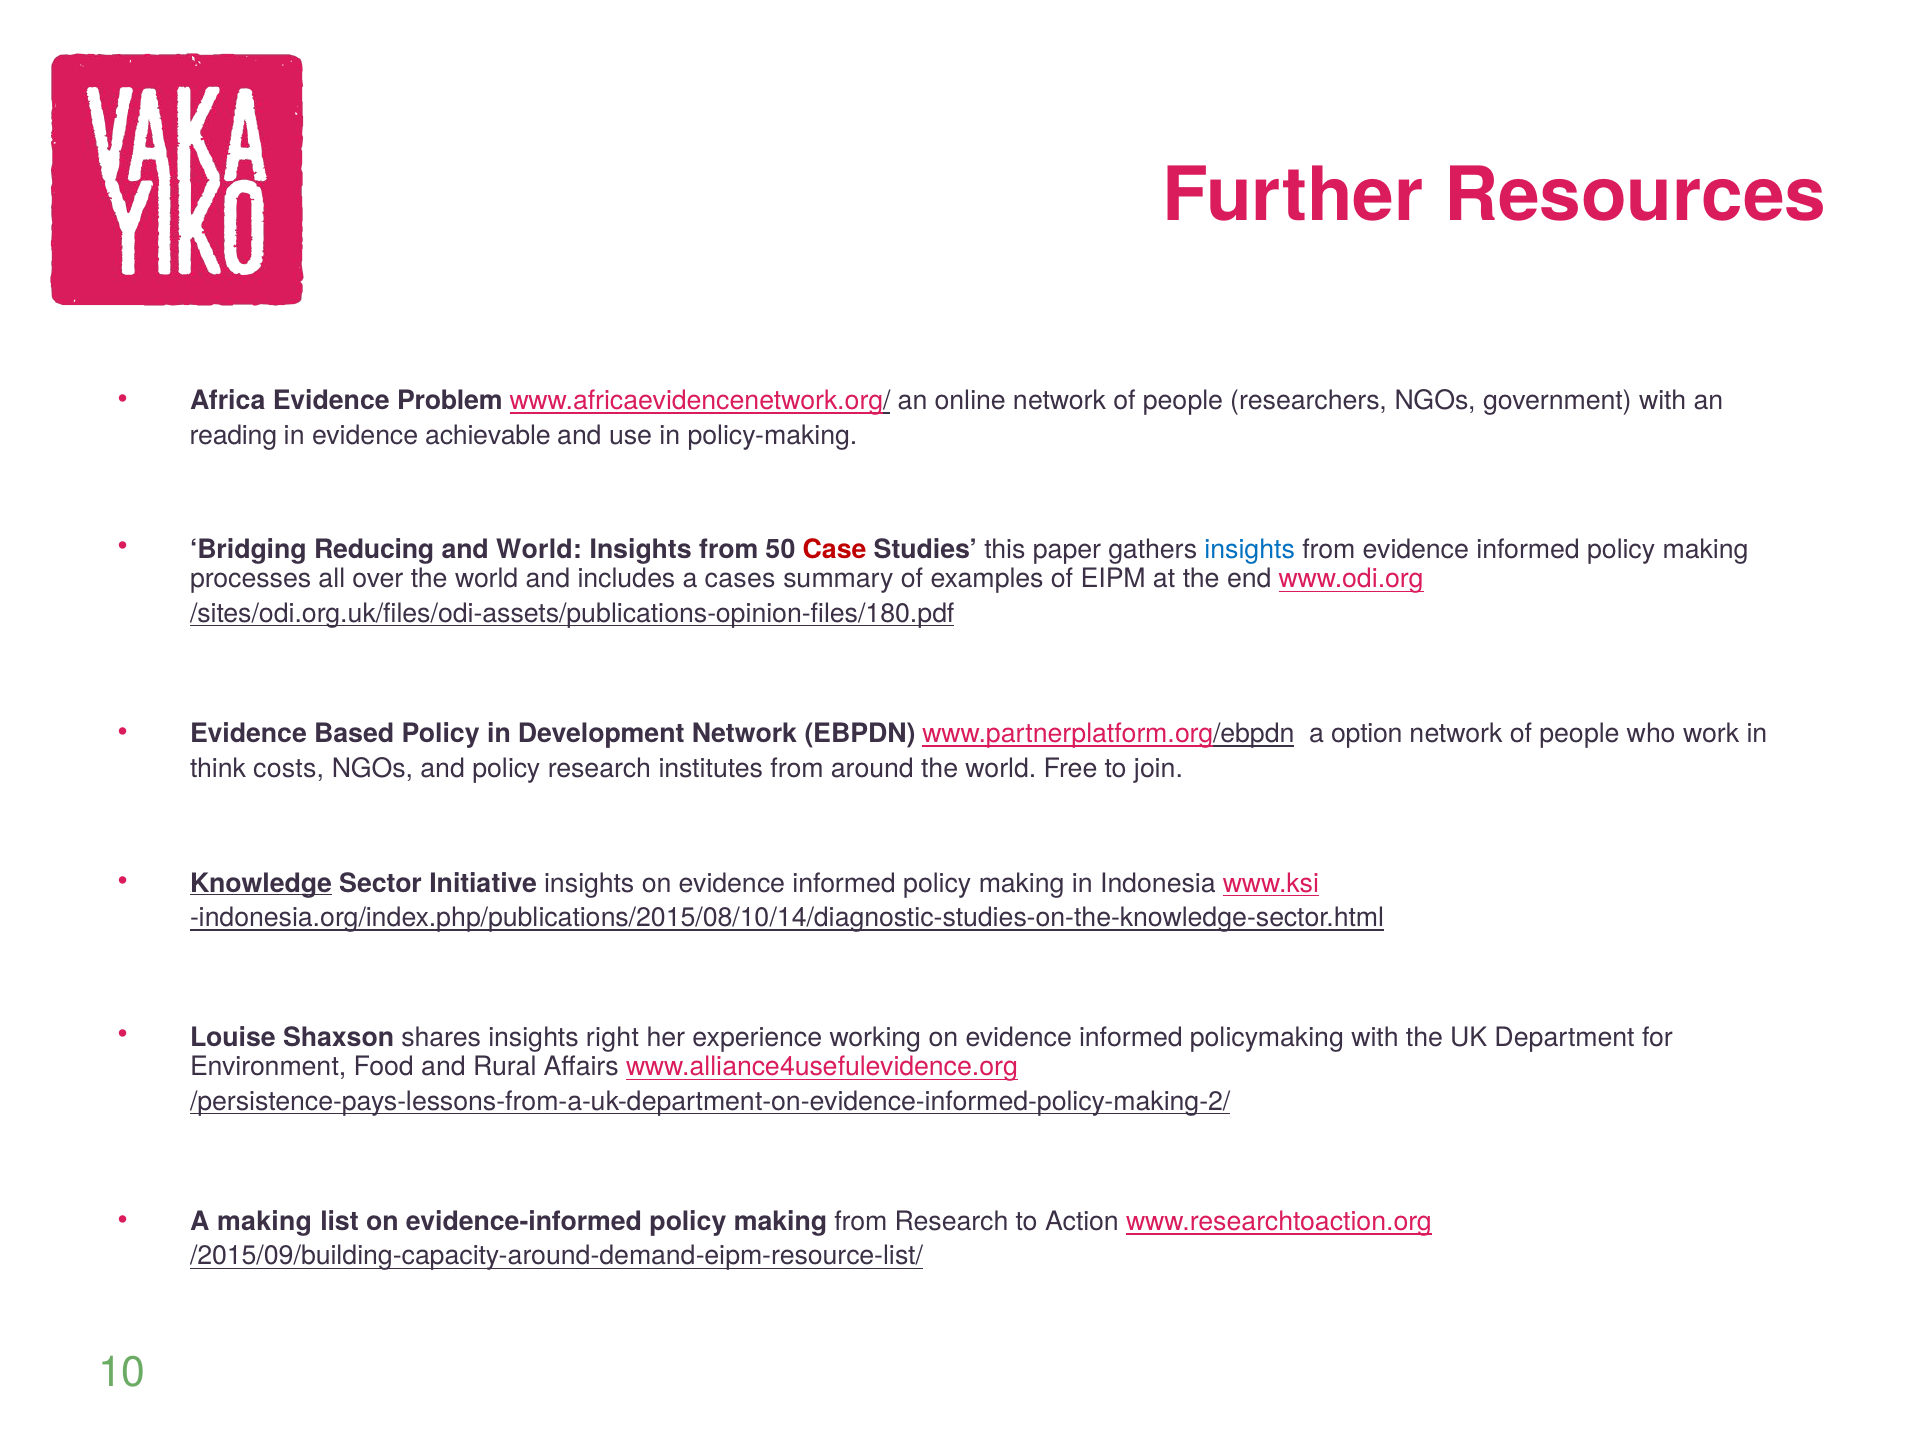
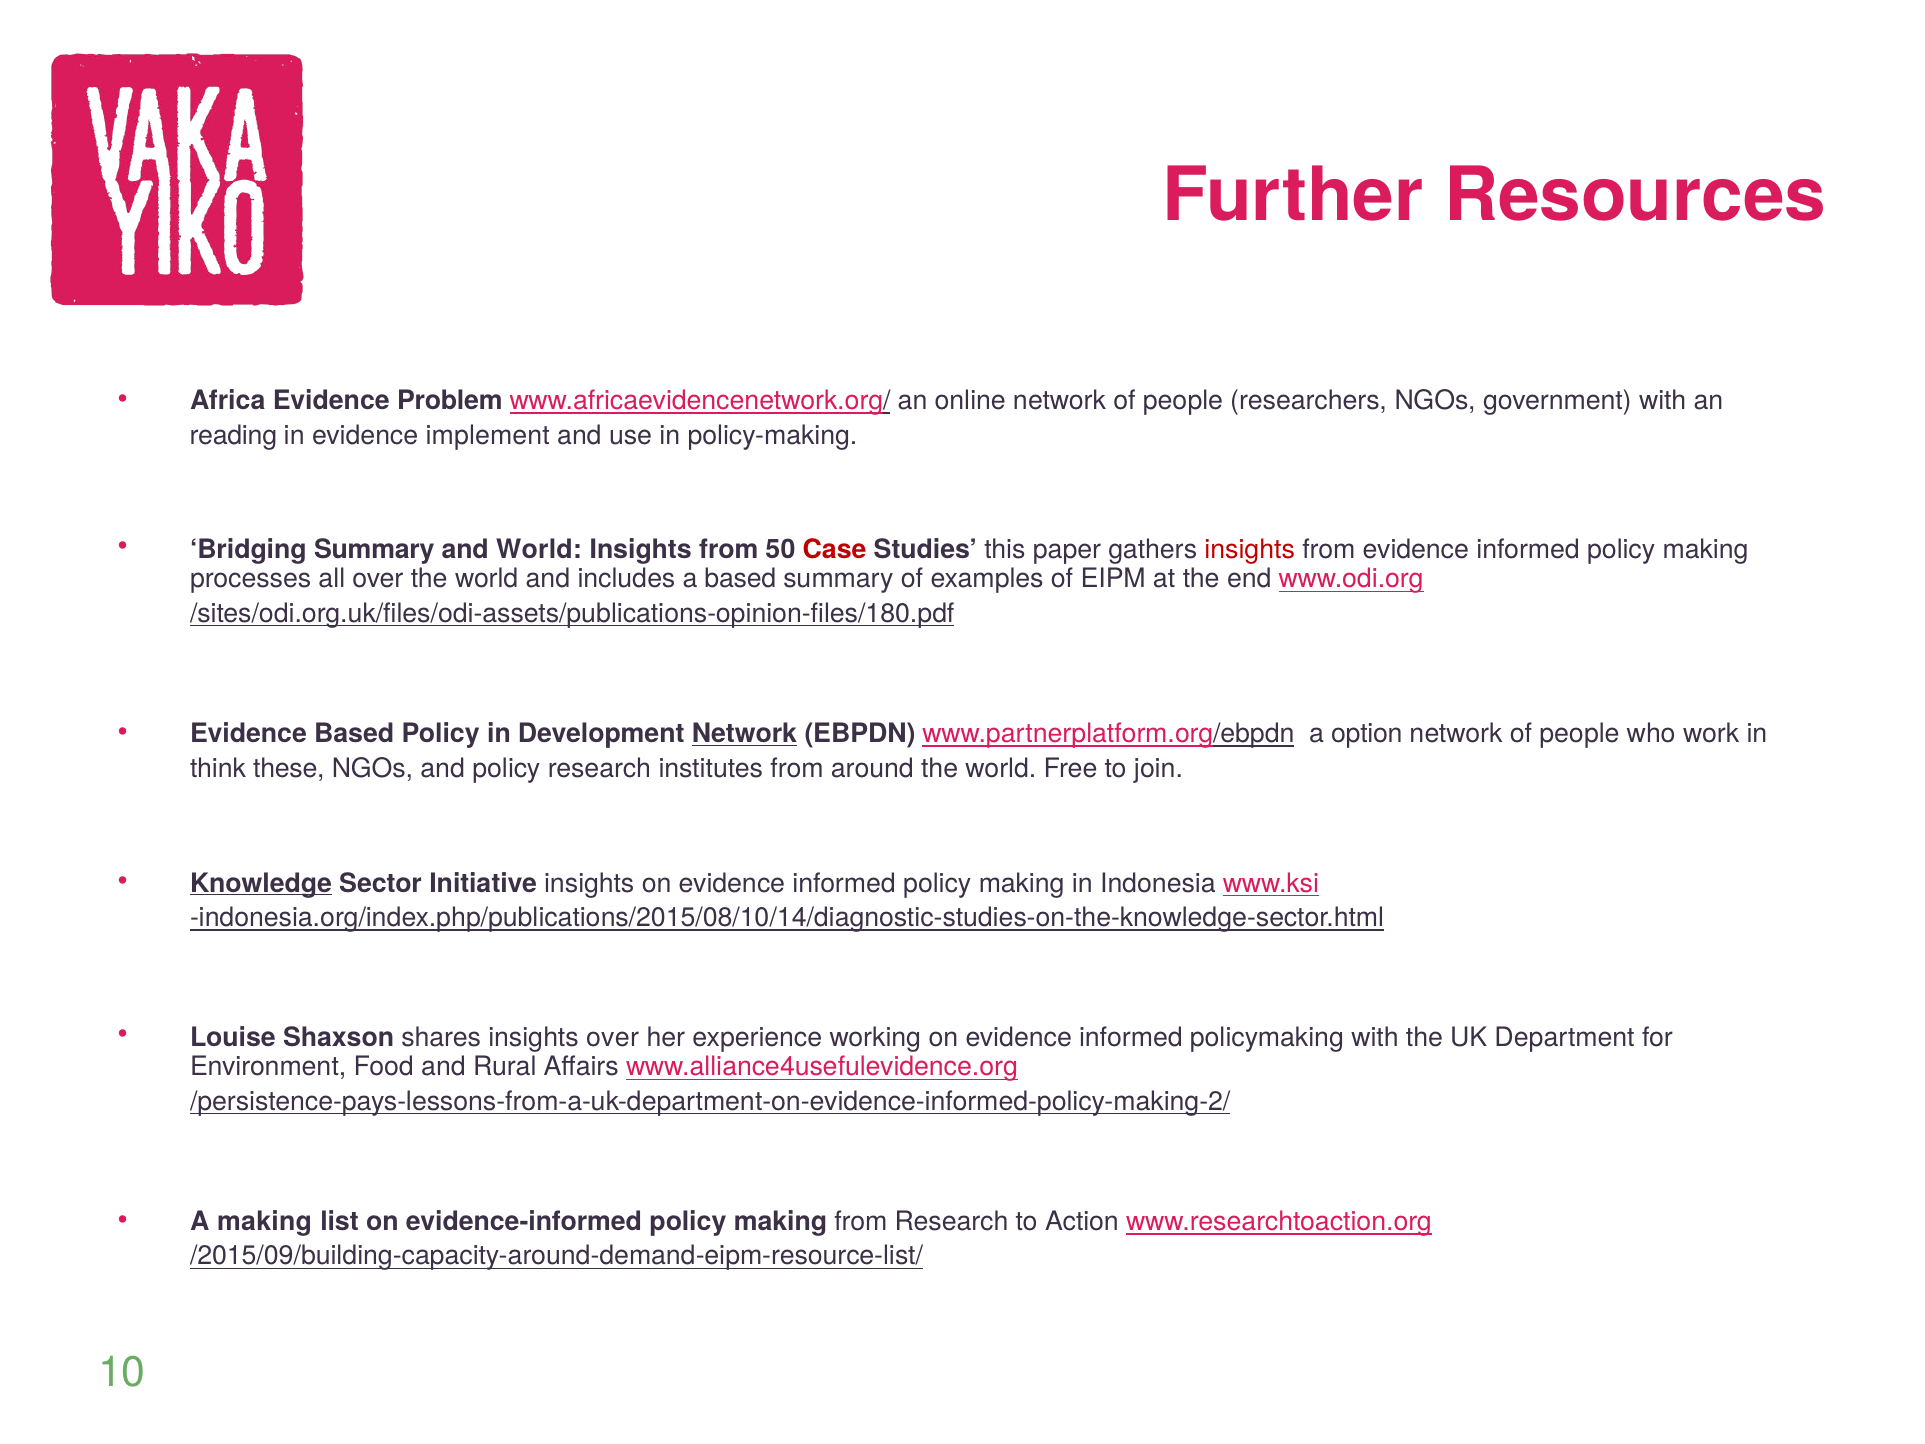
achievable: achievable -> implement
Bridging Reducing: Reducing -> Summary
insights at (1250, 550) colour: blue -> red
a cases: cases -> based
Network at (745, 734) underline: none -> present
costs: costs -> these
insights right: right -> over
